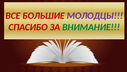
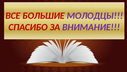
ВНИМАНИЕ colour: green -> purple
